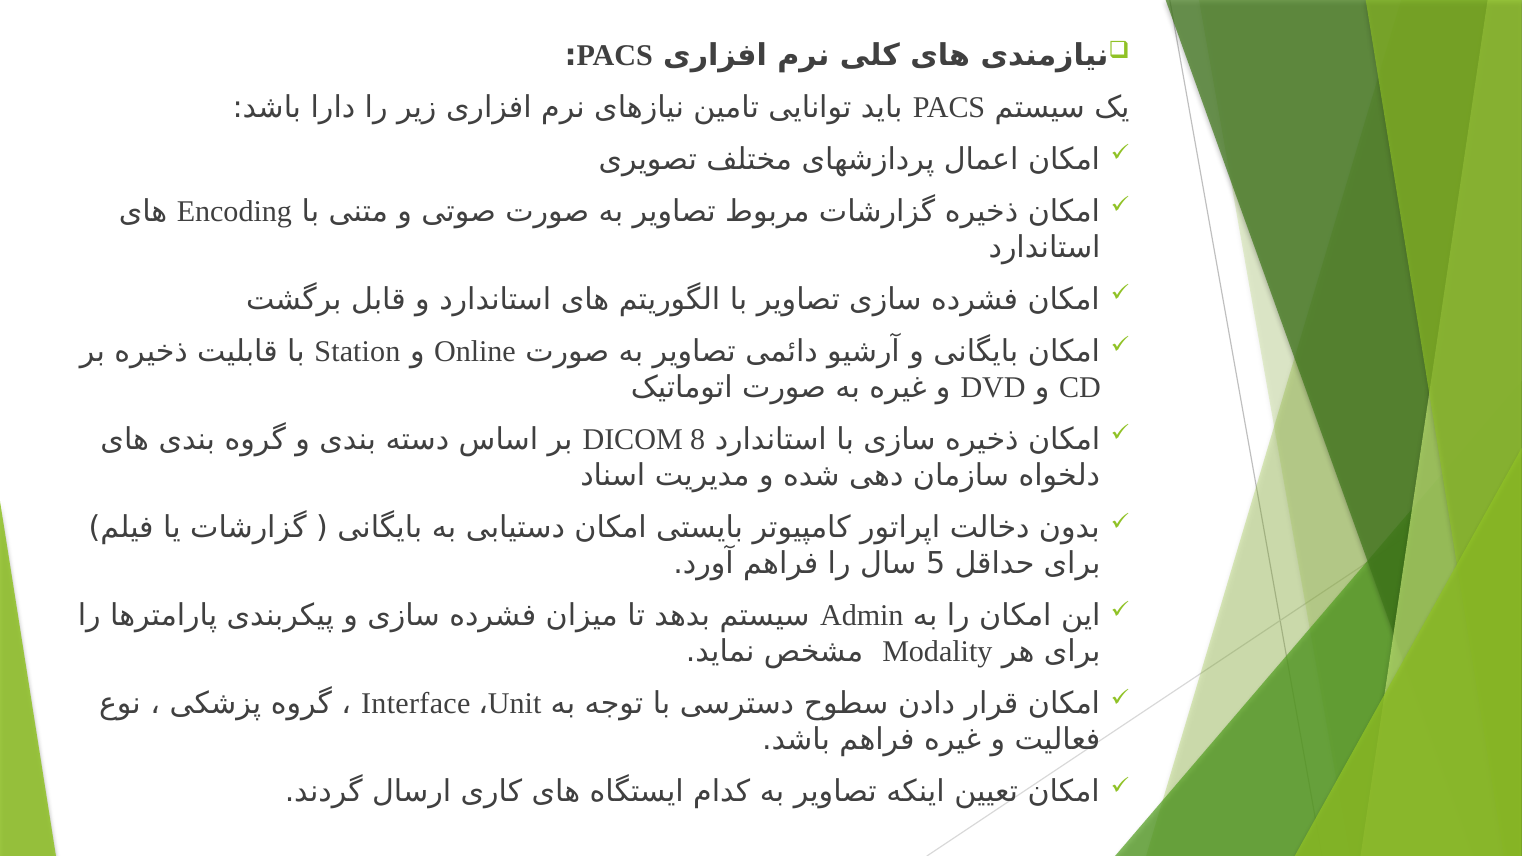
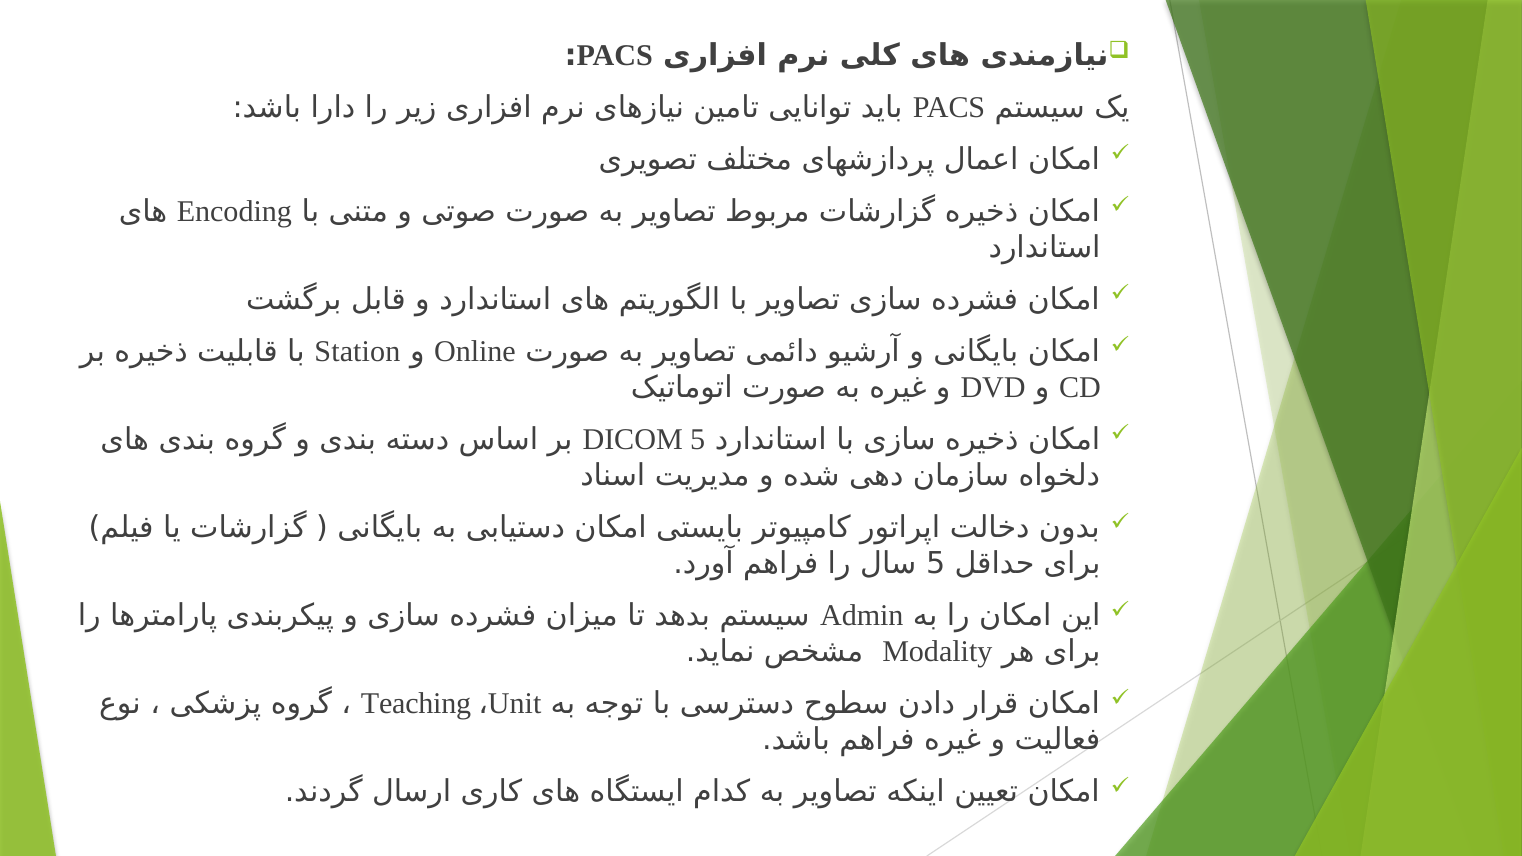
DICOM 8: 8 -> 5
Interface: Interface -> Teaching
